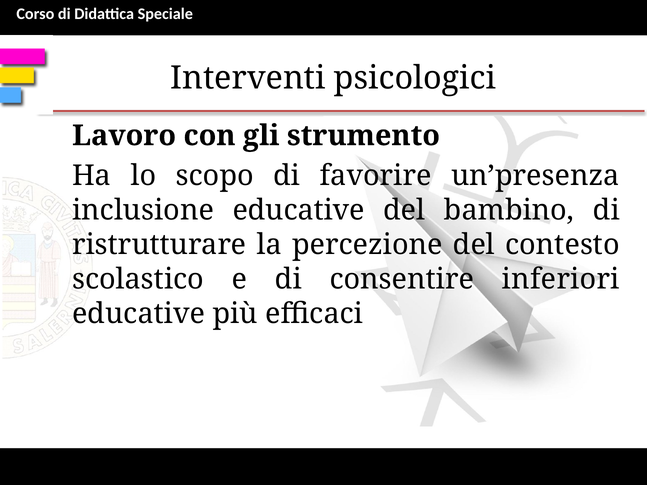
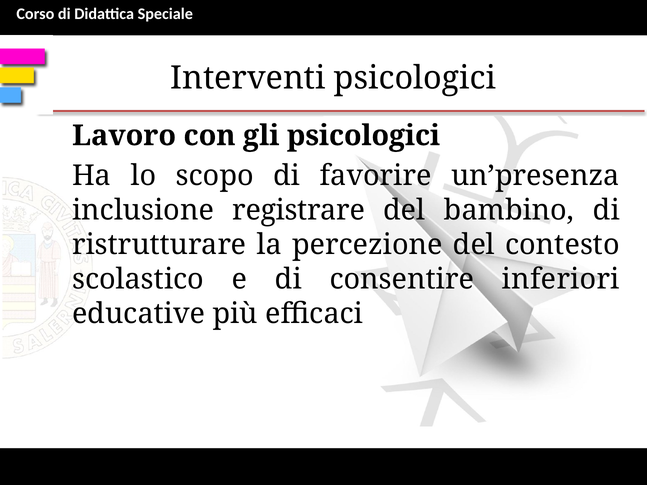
gli strumento: strumento -> psicologici
inclusione educative: educative -> registrare
